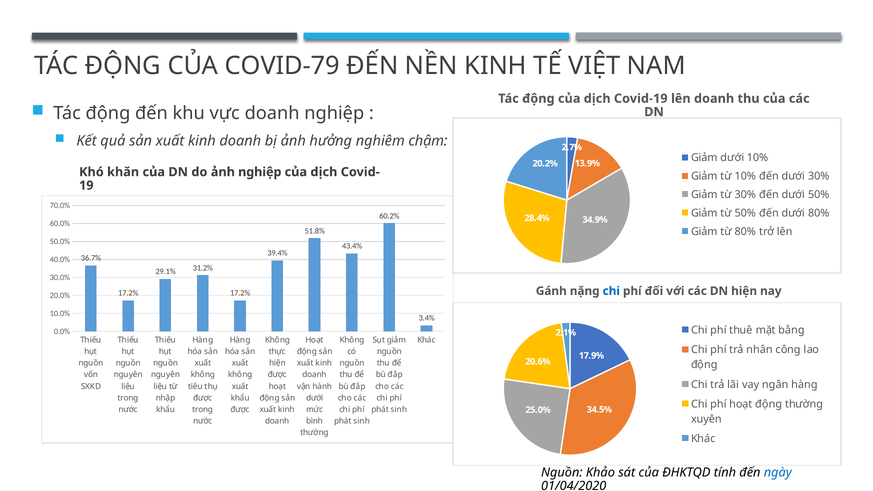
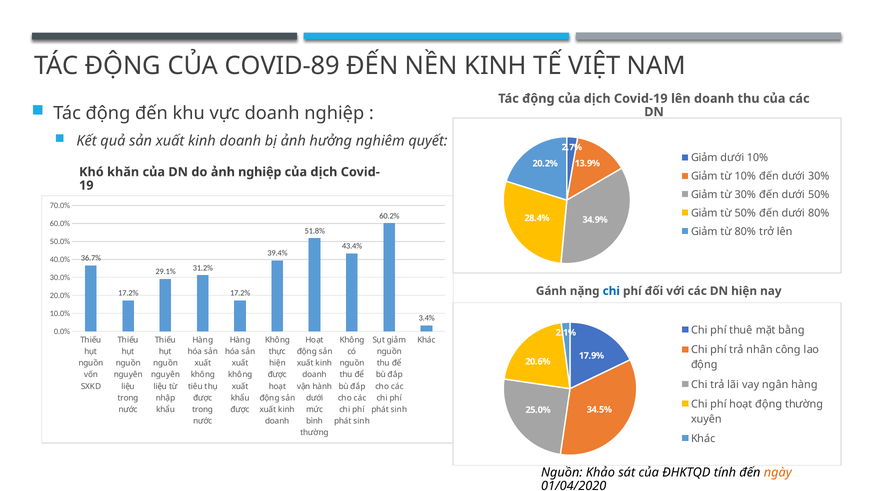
COVID-79: COVID-79 -> COVID-89
chậm: chậm -> quyết
ngày colour: blue -> orange
